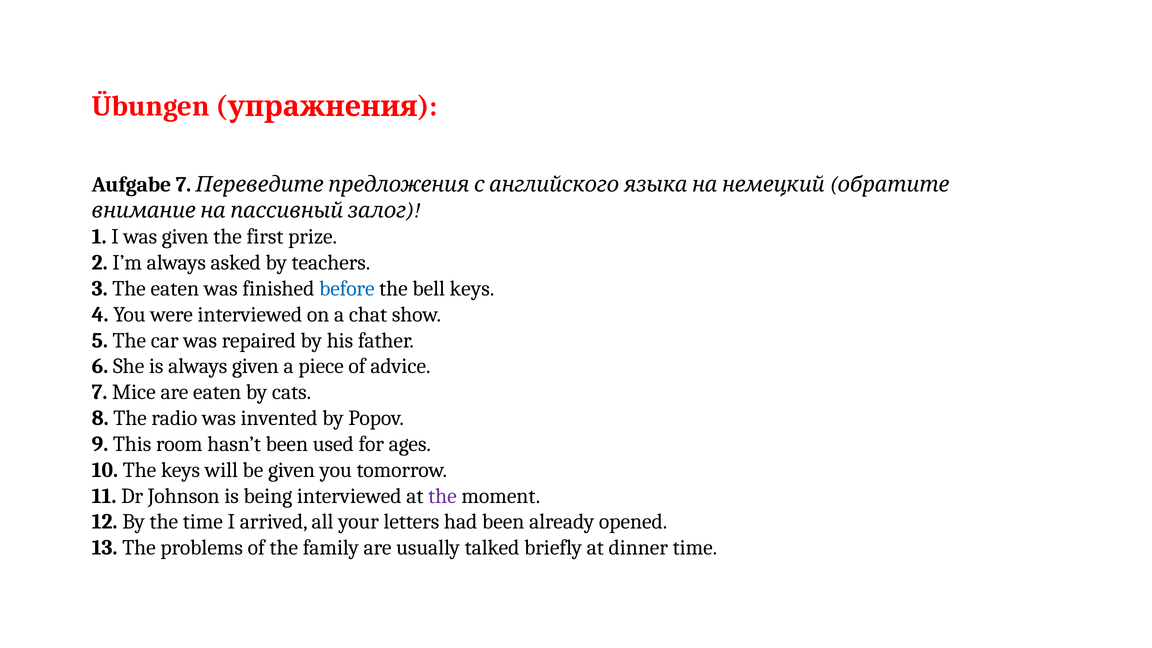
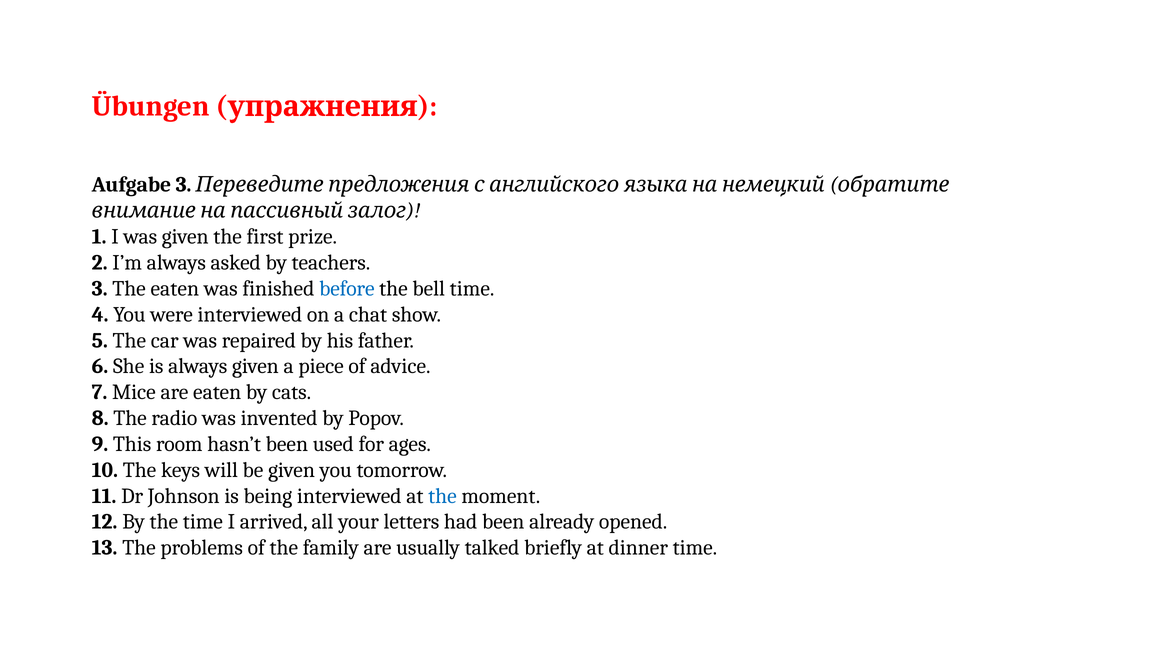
Aufgabe 7: 7 -> 3
bell keys: keys -> time
the at (442, 496) colour: purple -> blue
